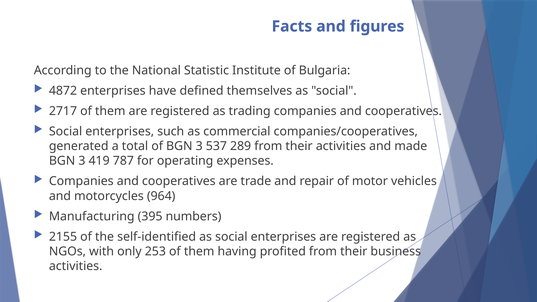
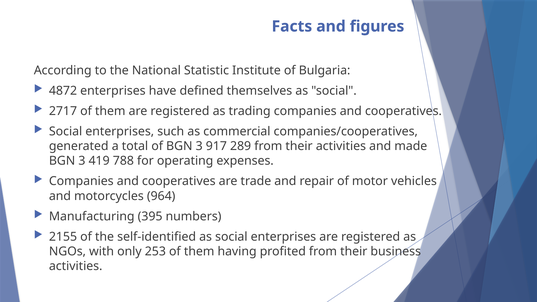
537: 537 -> 917
787: 787 -> 788
